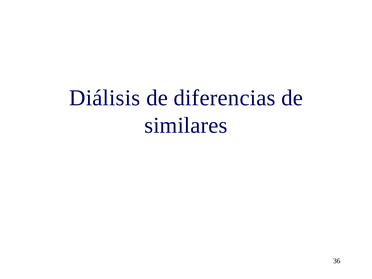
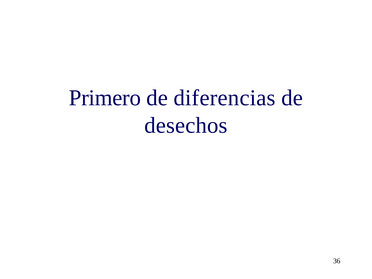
Diálisis: Diálisis -> Primero
similares: similares -> desechos
